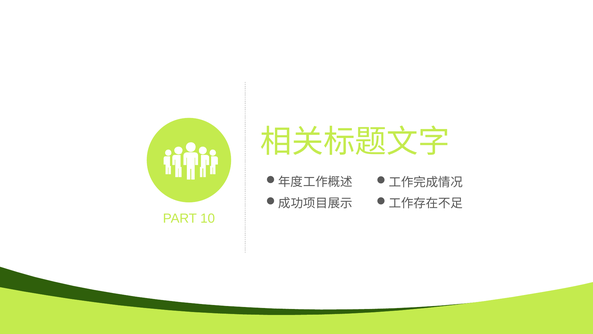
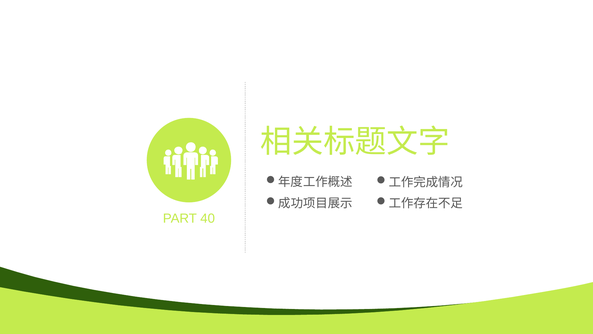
10: 10 -> 40
